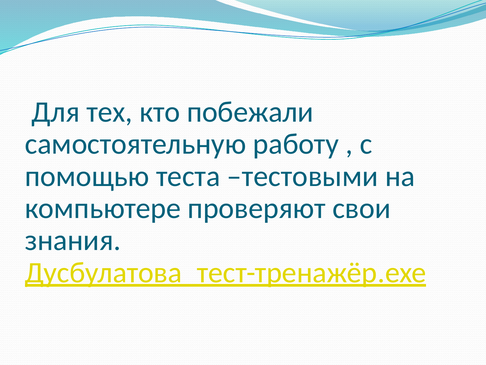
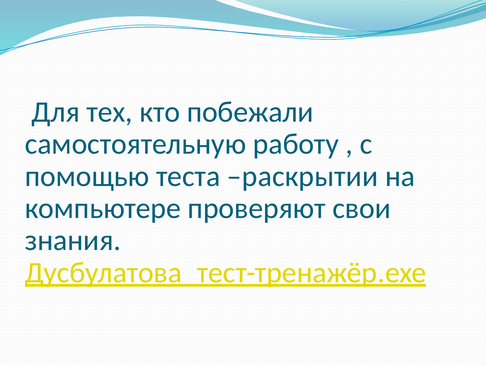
тестовыми: тестовыми -> раскрытии
